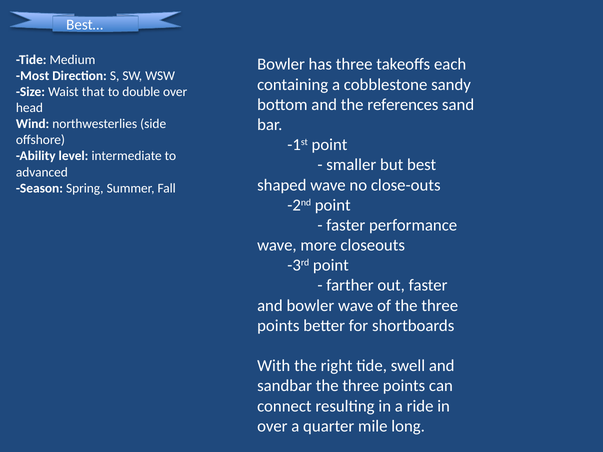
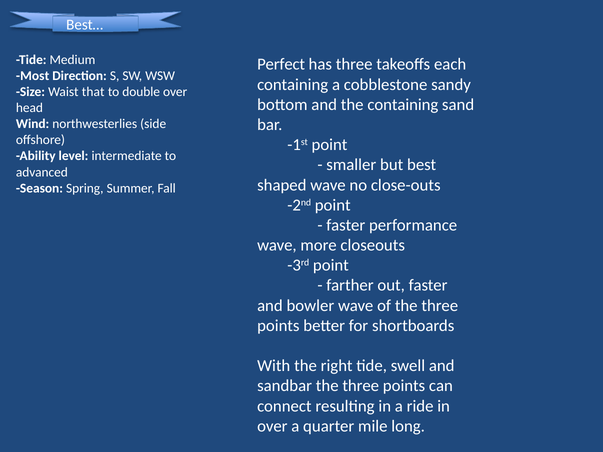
Bowler at (281, 64): Bowler -> Perfect
the references: references -> containing
